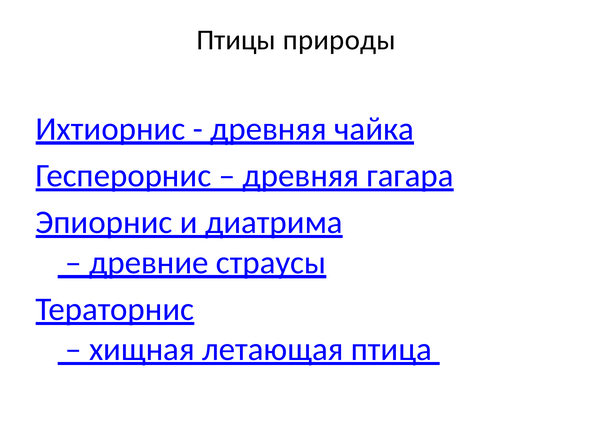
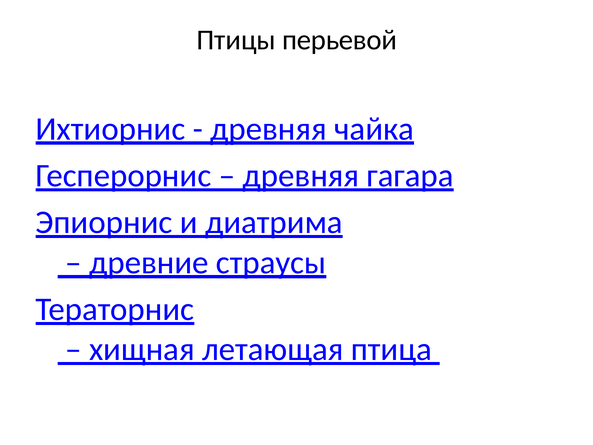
природы: природы -> перьевой
